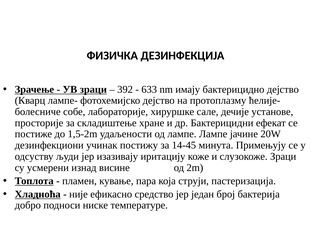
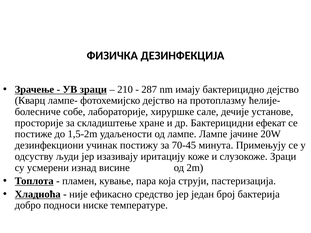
392: 392 -> 210
633: 633 -> 287
14-45: 14-45 -> 70-45
